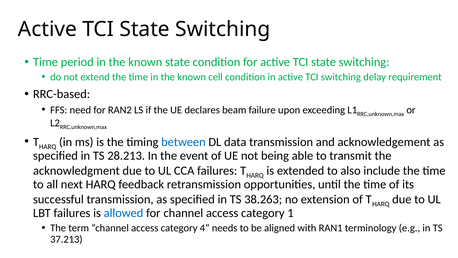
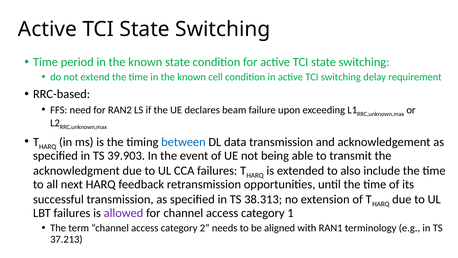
28.213: 28.213 -> 39.903
38.263: 38.263 -> 38.313
allowed colour: blue -> purple
4: 4 -> 2
